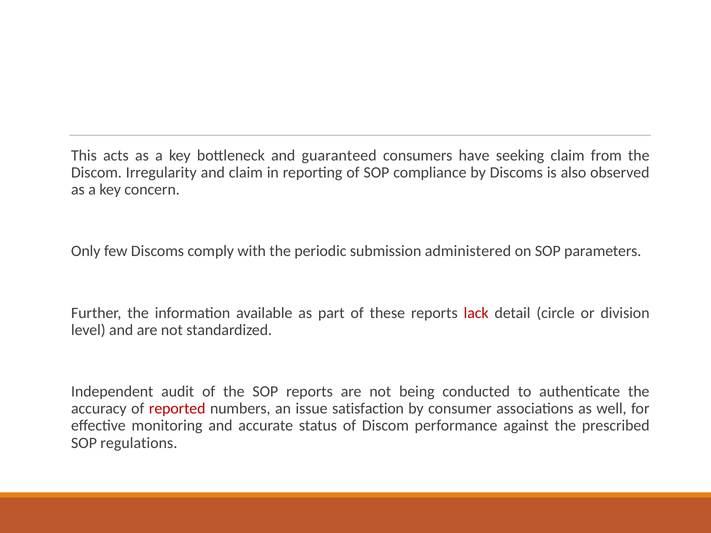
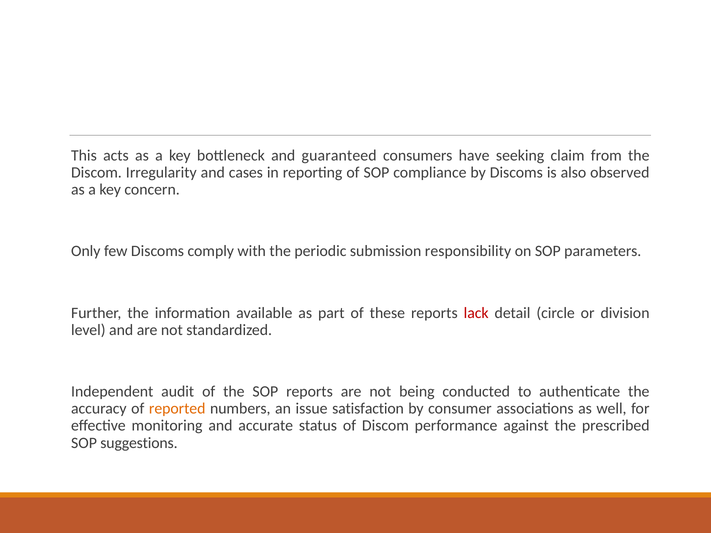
and claim: claim -> cases
administered: administered -> responsibility
reported colour: red -> orange
regulations: regulations -> suggestions
